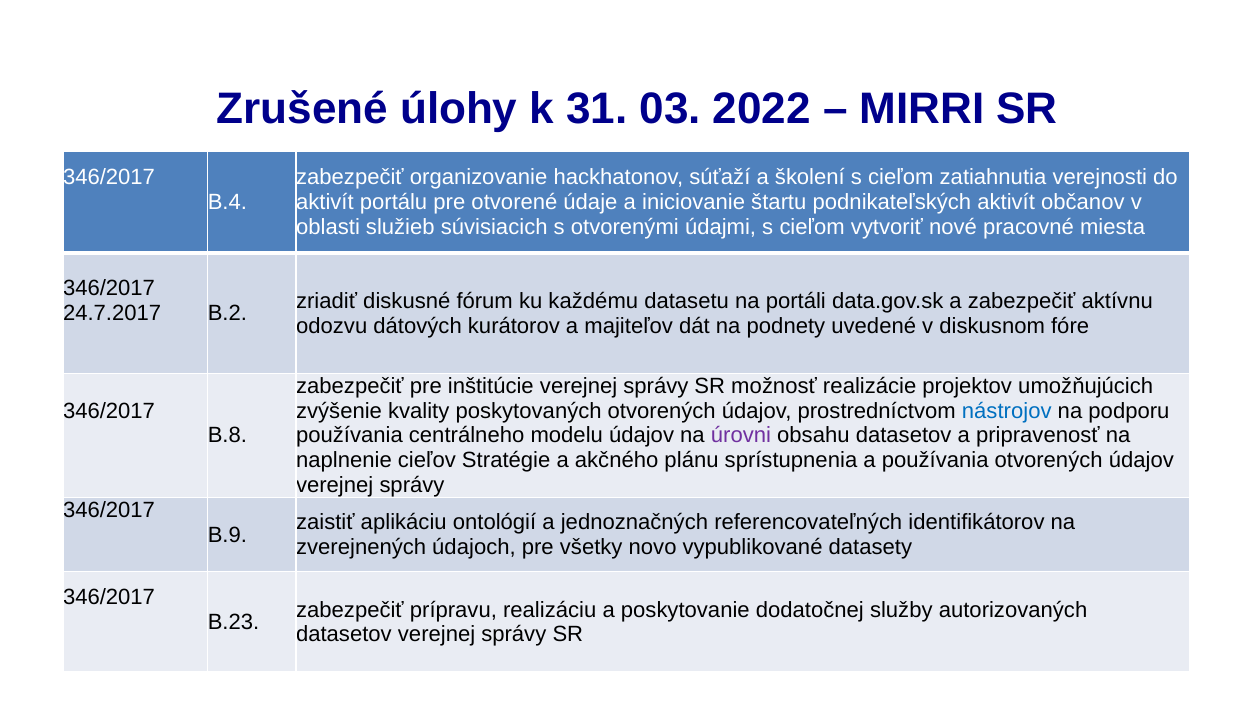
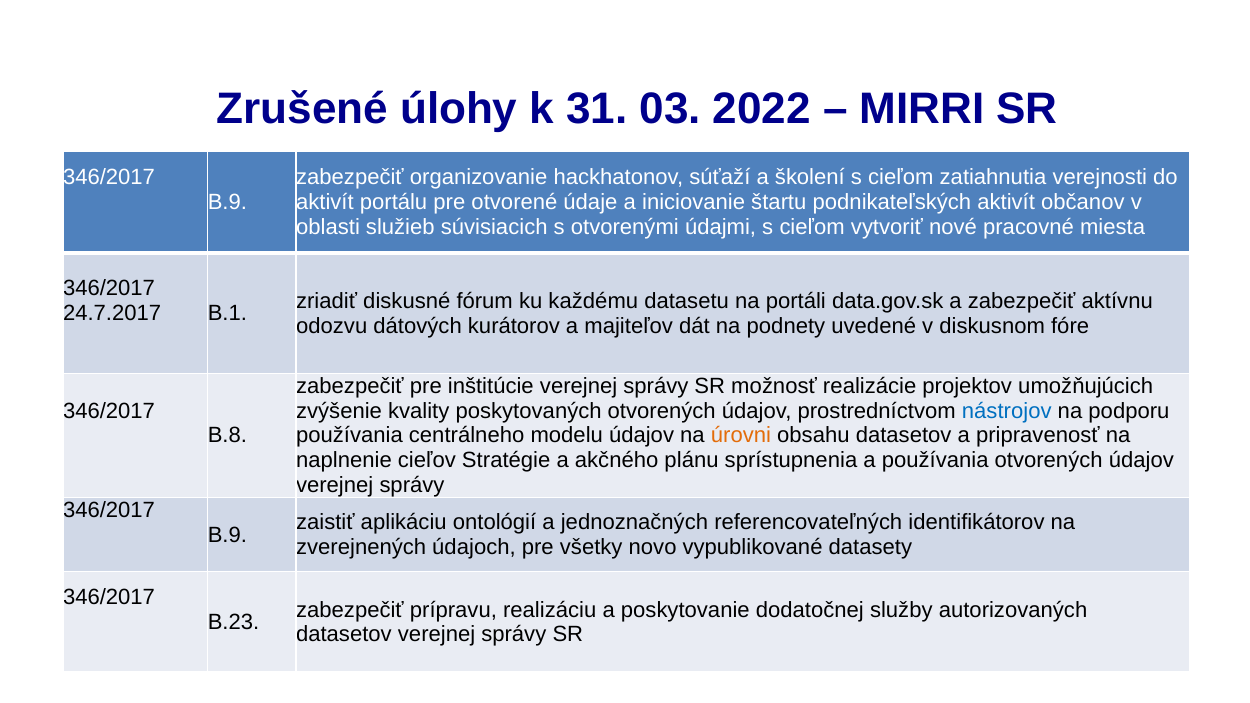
B.4 at (227, 203): B.4 -> B.9
B.2: B.2 -> B.1
úrovni colour: purple -> orange
